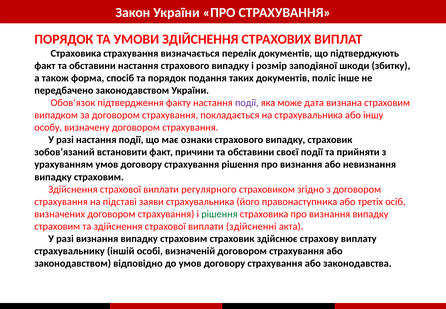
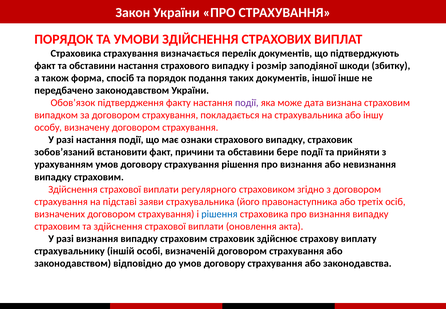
поліс: поліс -> іншої
своєї: своєї -> бере
рішення at (219, 214) colour: green -> blue
здійсненні: здійсненні -> оновлення
